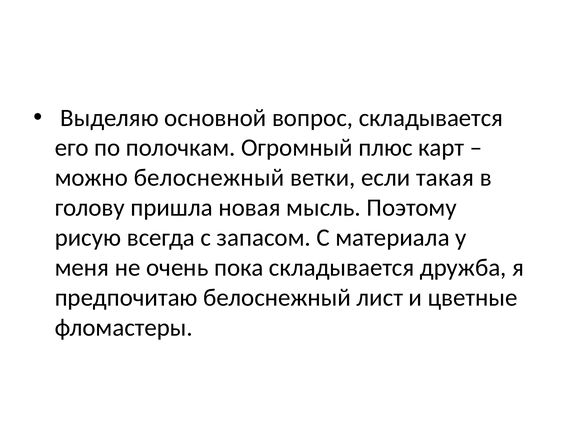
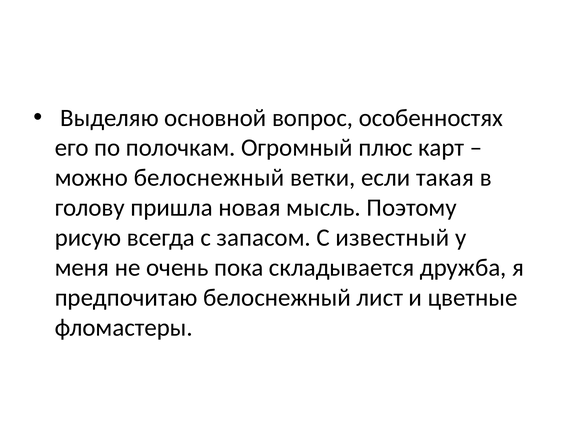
вопрос складывается: складывается -> особенностях
материала: материала -> известный
